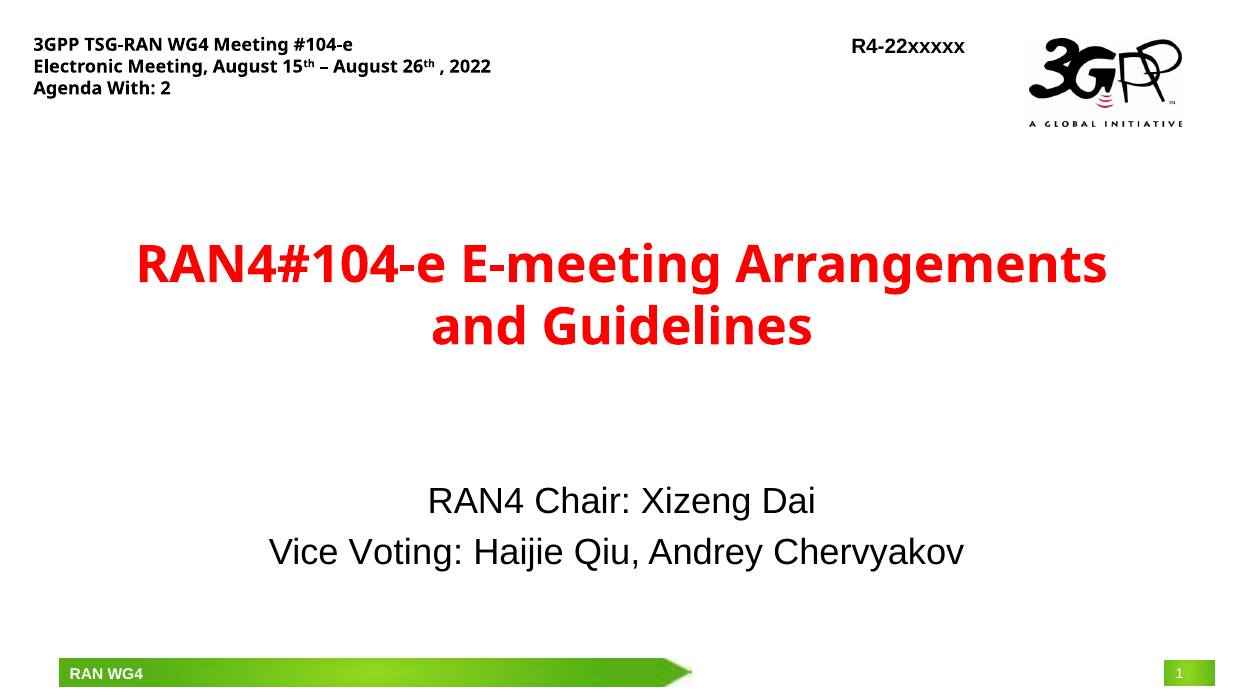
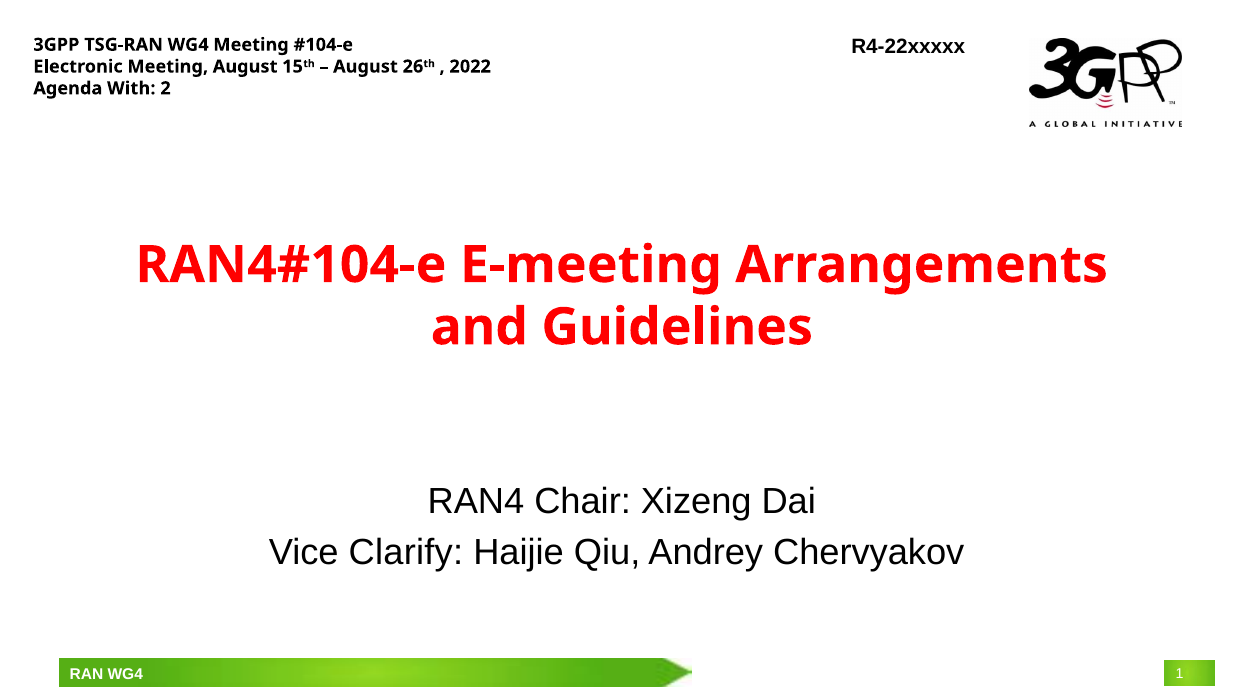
Voting: Voting -> Clarify
